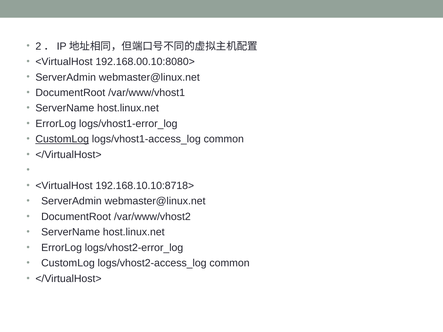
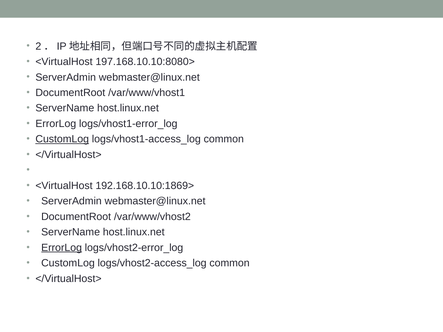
192.168.00.10:8080>: 192.168.00.10:8080> -> 197.168.10.10:8080>
192.168.10.10:8718>: 192.168.10.10:8718> -> 192.168.10.10:1869>
ErrorLog at (62, 248) underline: none -> present
